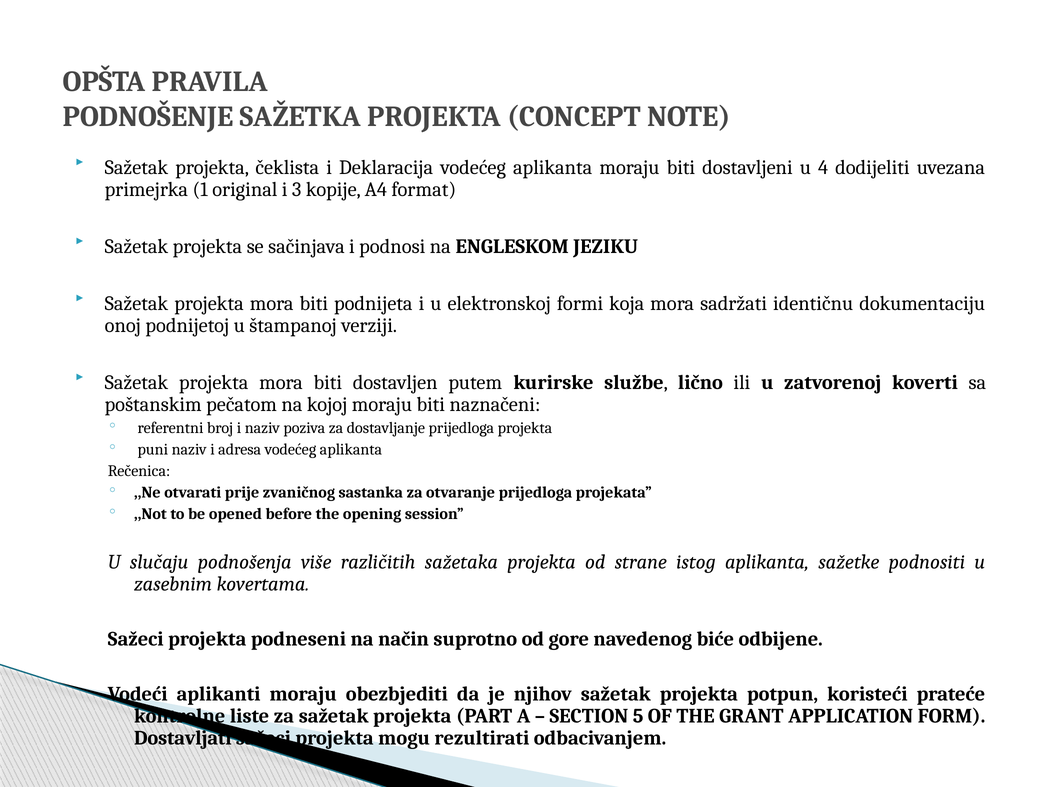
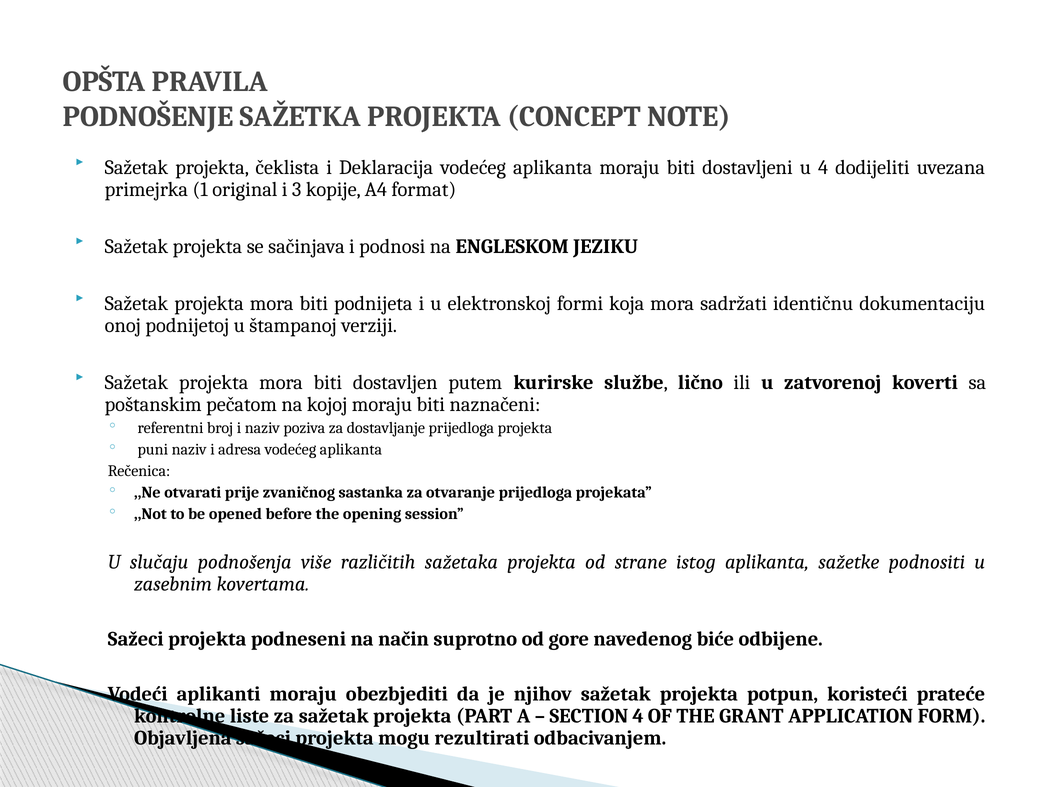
SECTION 5: 5 -> 4
Dostavljati: Dostavljati -> Objavljena
